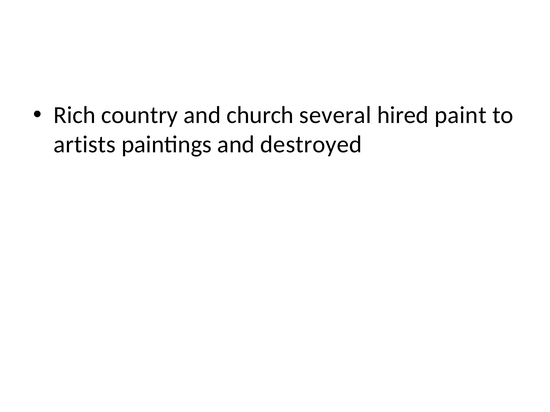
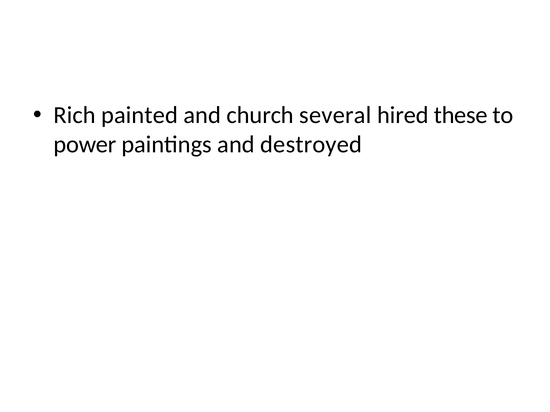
country: country -> painted
paint: paint -> these
artists: artists -> power
